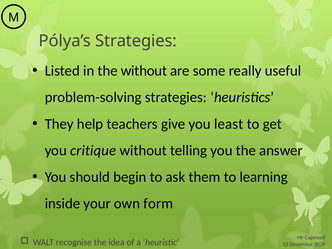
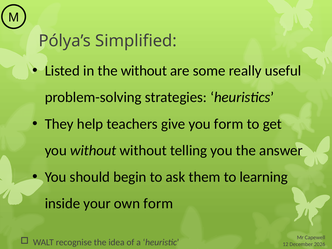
Pólya’s Strategies: Strategies -> Simplified
you least: least -> form
you critique: critique -> without
